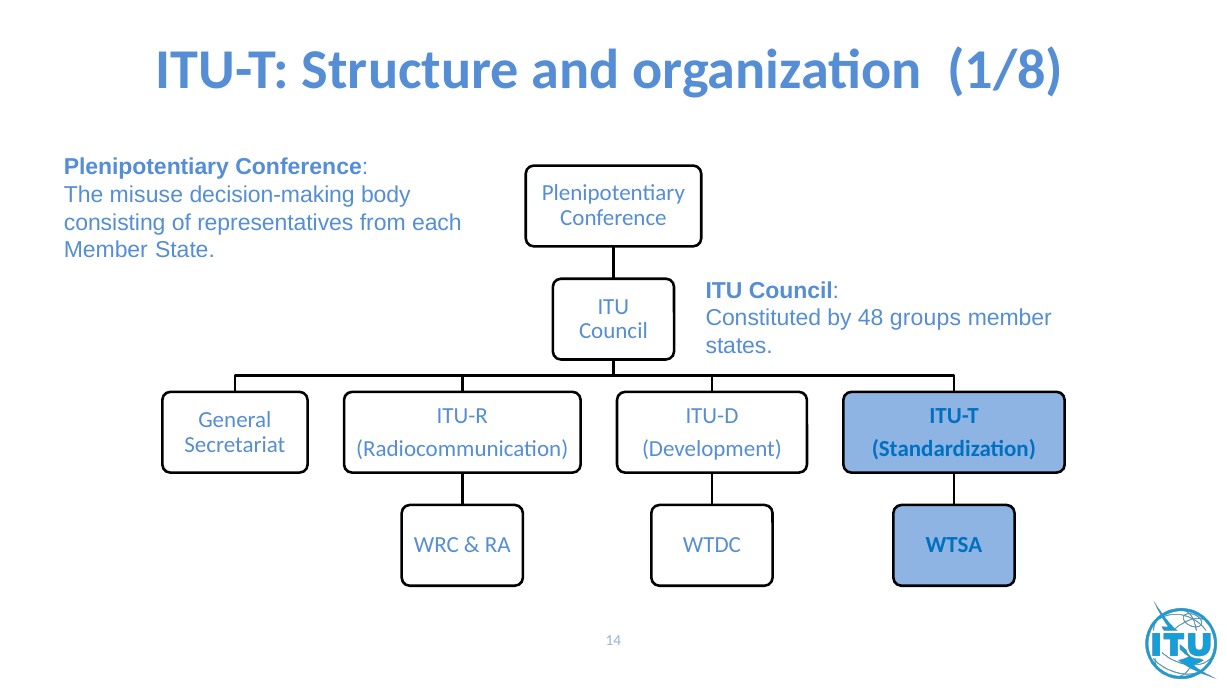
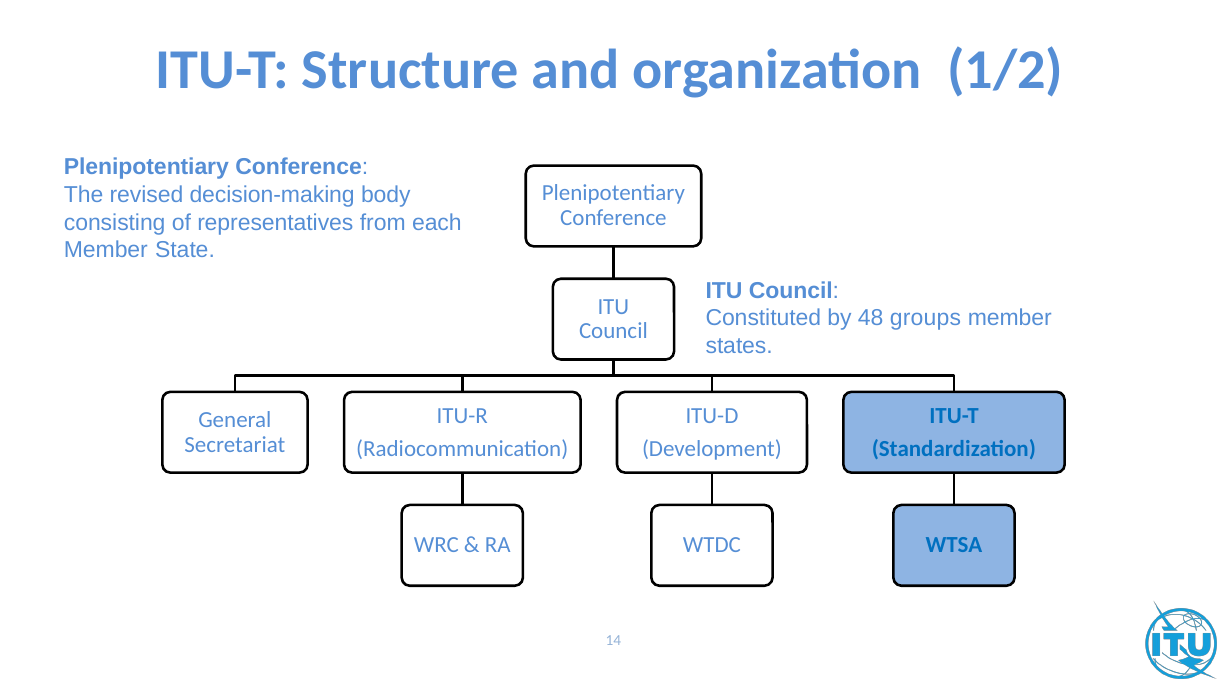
1/8: 1/8 -> 1/2
misuse: misuse -> revised
